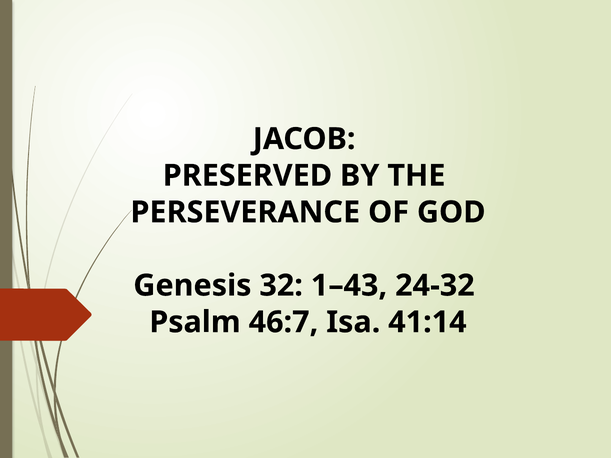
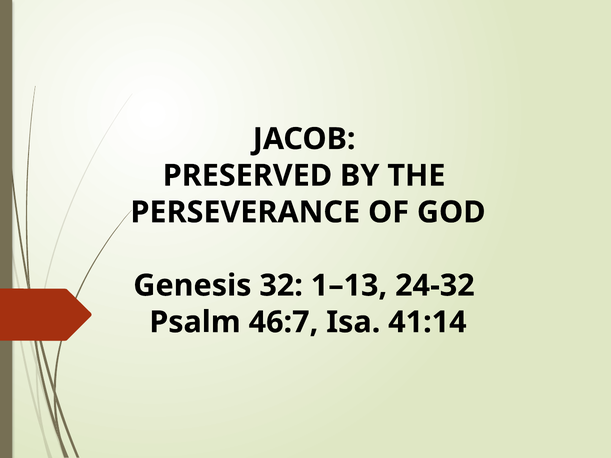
1–43: 1–43 -> 1–13
